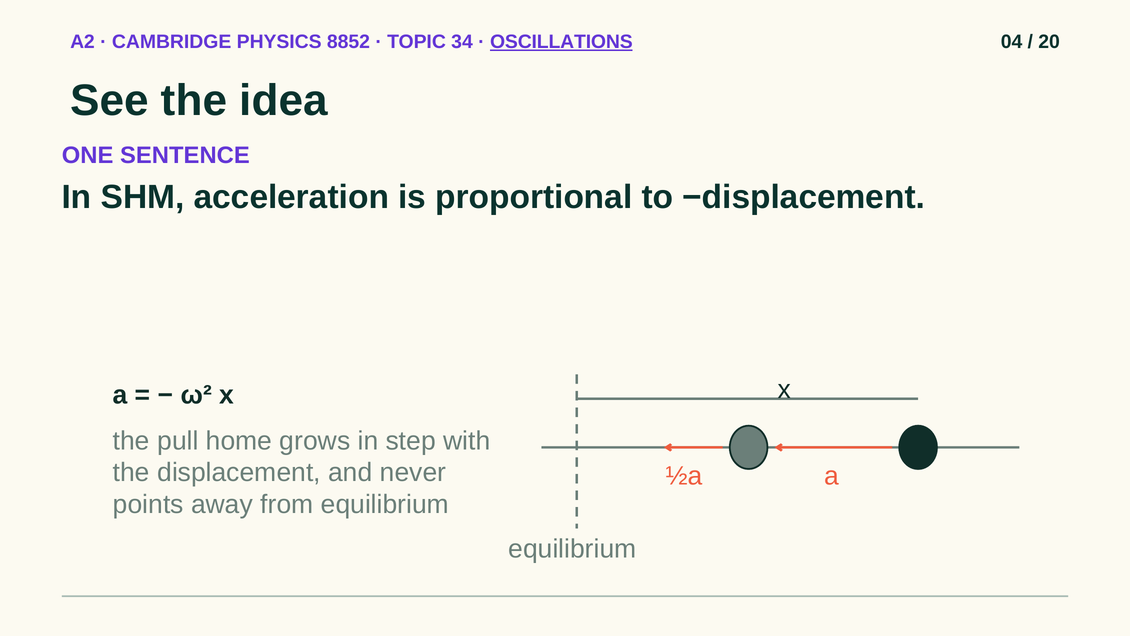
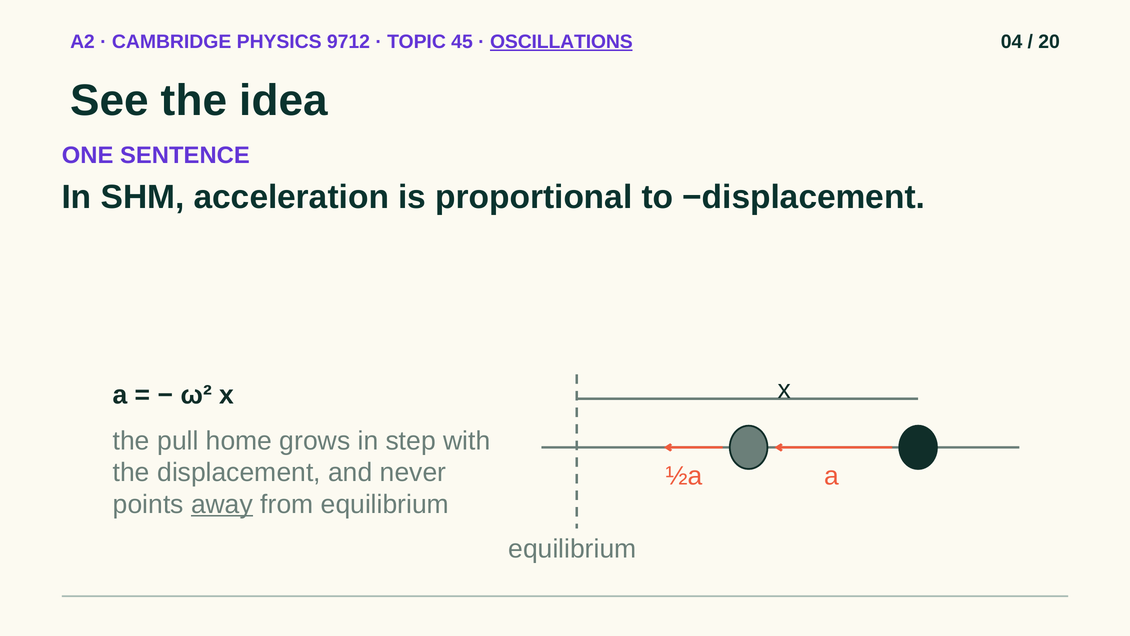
8852: 8852 -> 9712
34: 34 -> 45
away underline: none -> present
